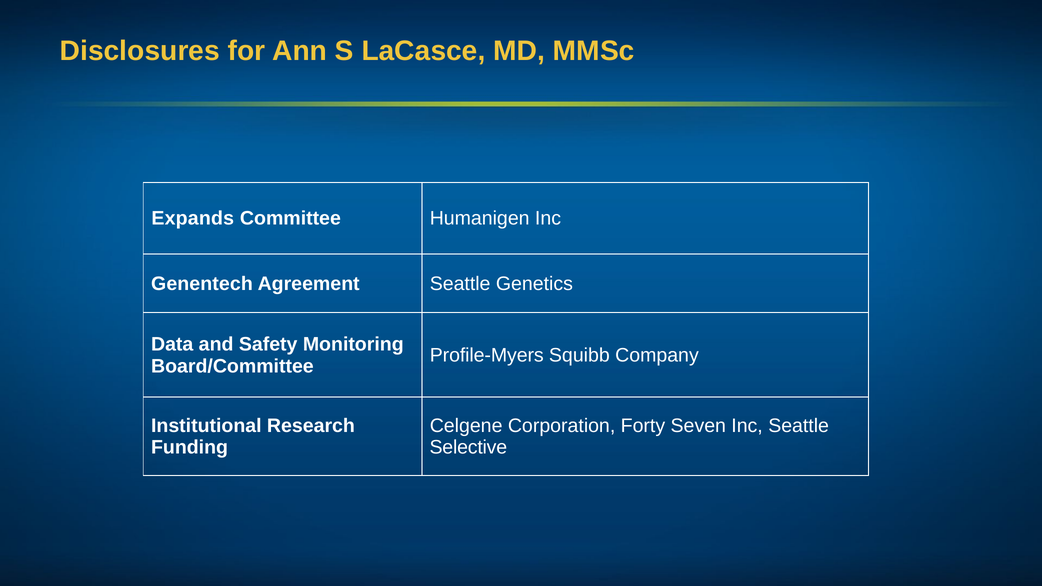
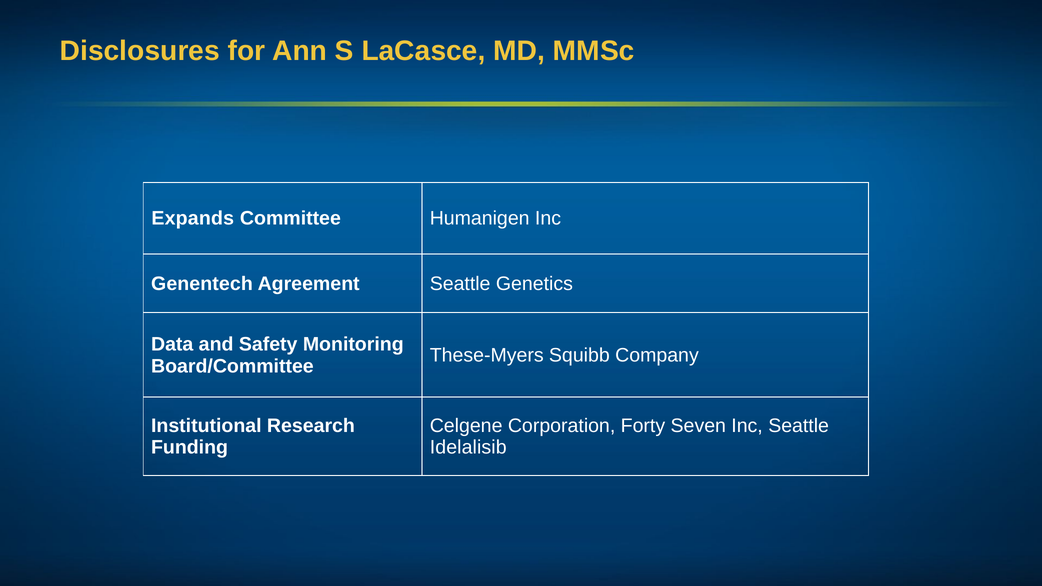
Profile-Myers: Profile-Myers -> These-Myers
Selective: Selective -> Idelalisib
